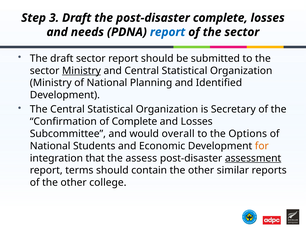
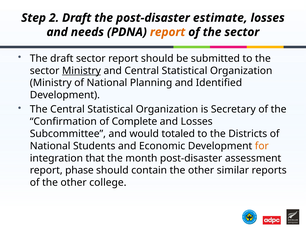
3: 3 -> 2
post-disaster complete: complete -> estimate
report at (168, 32) colour: blue -> orange
overall: overall -> totaled
Options: Options -> Districts
assess: assess -> month
assessment underline: present -> none
terms: terms -> phase
